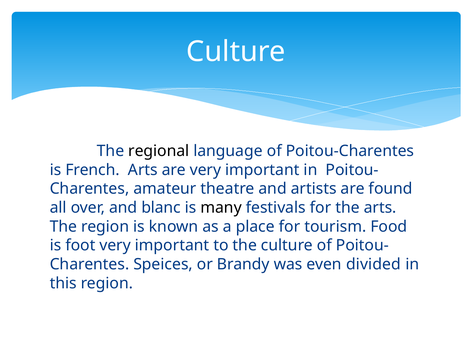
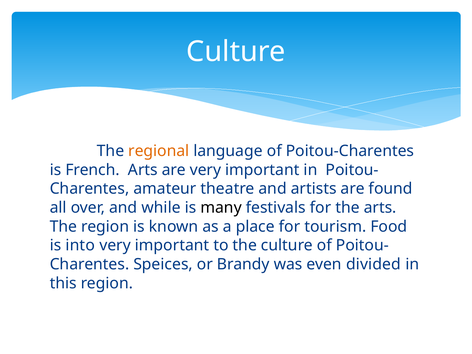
regional colour: black -> orange
blanc: blanc -> while
foot: foot -> into
